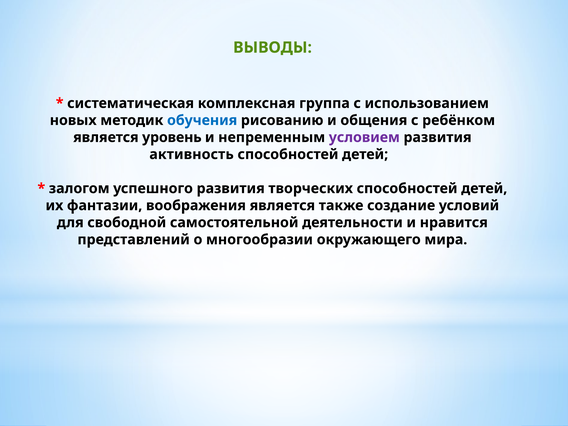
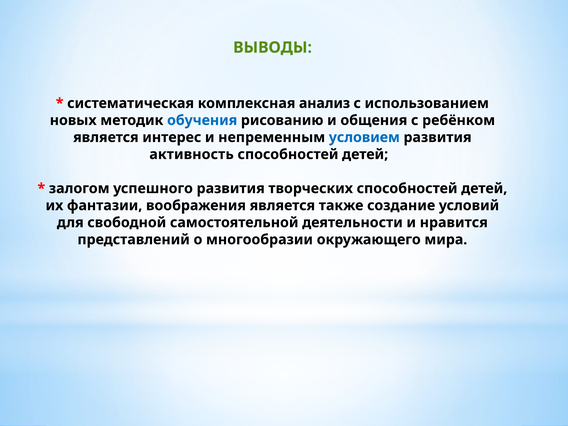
группа: группа -> анализ
уровень: уровень -> интерес
условием colour: purple -> blue
